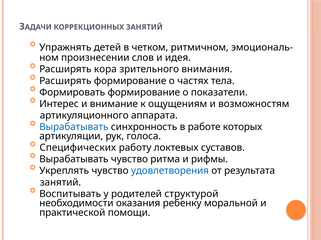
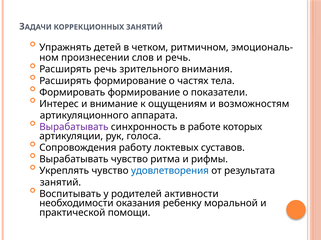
и идея: идея -> речь
Расширять кора: кора -> речь
Вырабатывать at (74, 127) colour: blue -> purple
Специфических: Специфических -> Сопровождения
структурой: структурой -> активности
